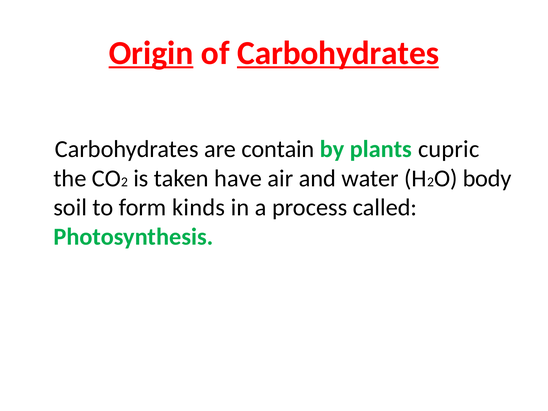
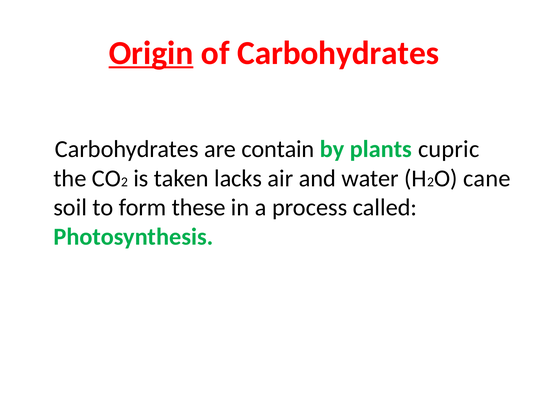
Carbohydrates at (338, 53) underline: present -> none
have: have -> lacks
body: body -> cane
kinds: kinds -> these
